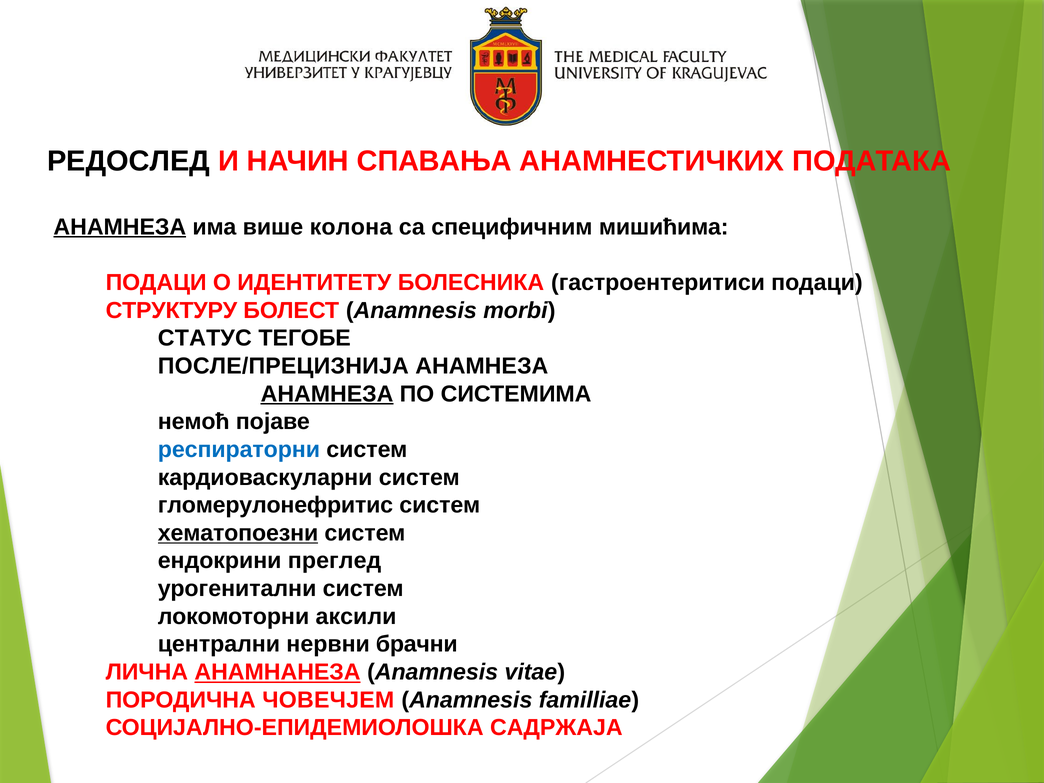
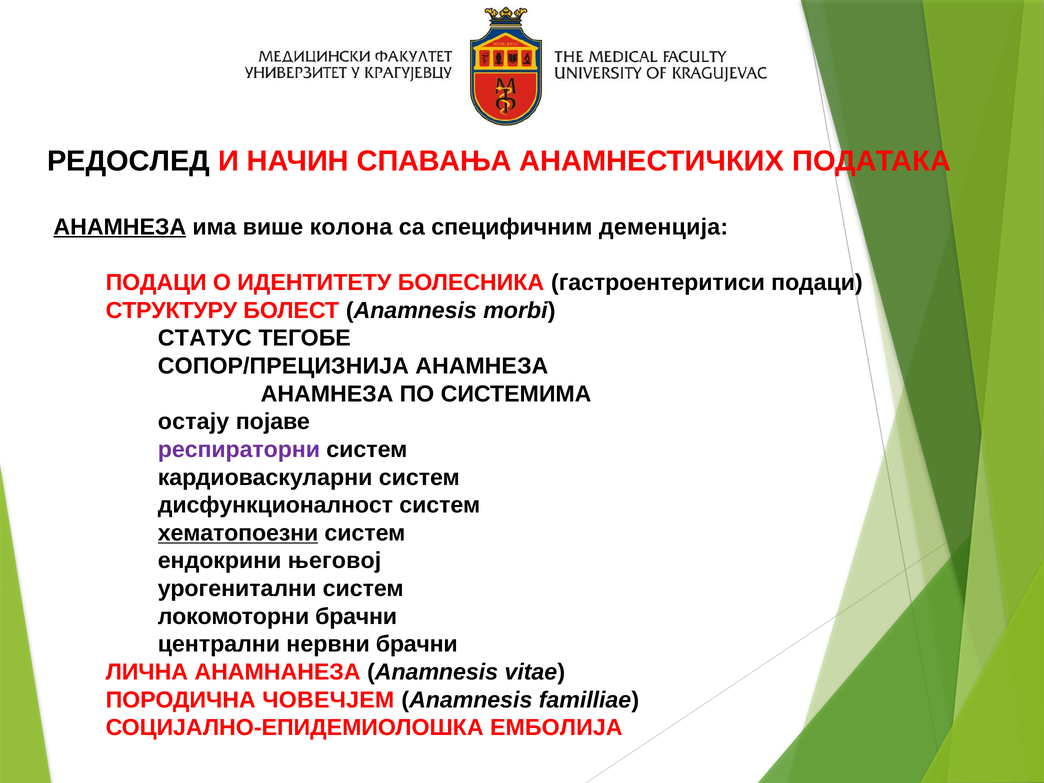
мишићима: мишићима -> деменција
ПОСЛЕ/ПРЕЦИЗНИЈА: ПОСЛЕ/ПРЕЦИЗНИЈА -> СОПОР/ПРЕЦИЗНИЈА
АНАМНЕЗА at (327, 394) underline: present -> none
немоћ: немоћ -> остају
респираторни colour: blue -> purple
гломерулонефритис: гломерулонефритис -> дисфункционалност
преглед: преглед -> његовој
локомоторни аксили: аксили -> брачни
АНАМНАНЕЗА underline: present -> none
САДРЖАЈА: САДРЖАЈА -> ЕМБОЛИЈА
